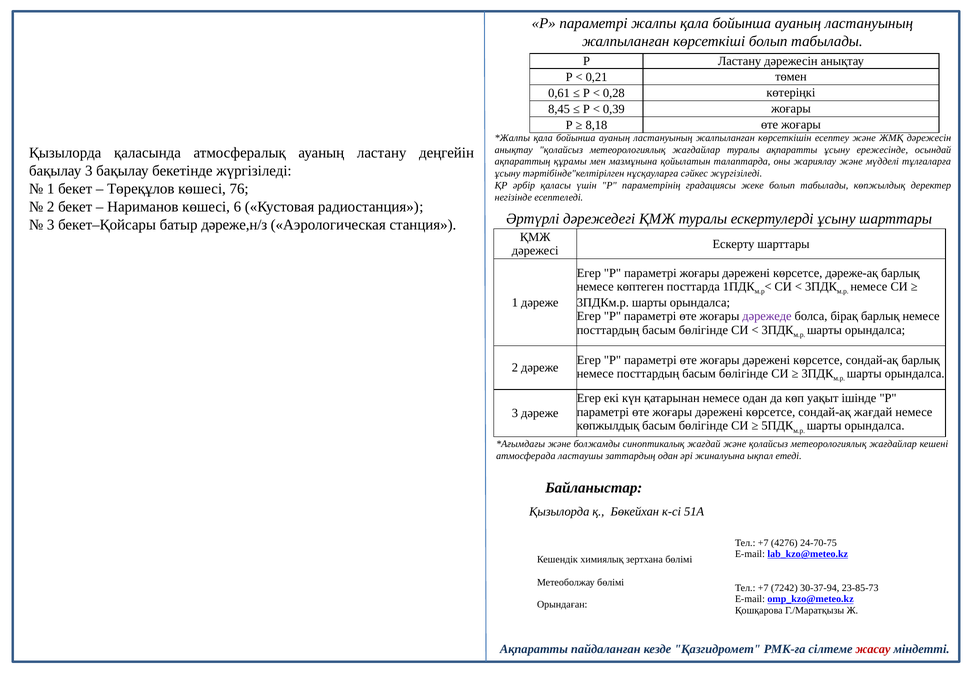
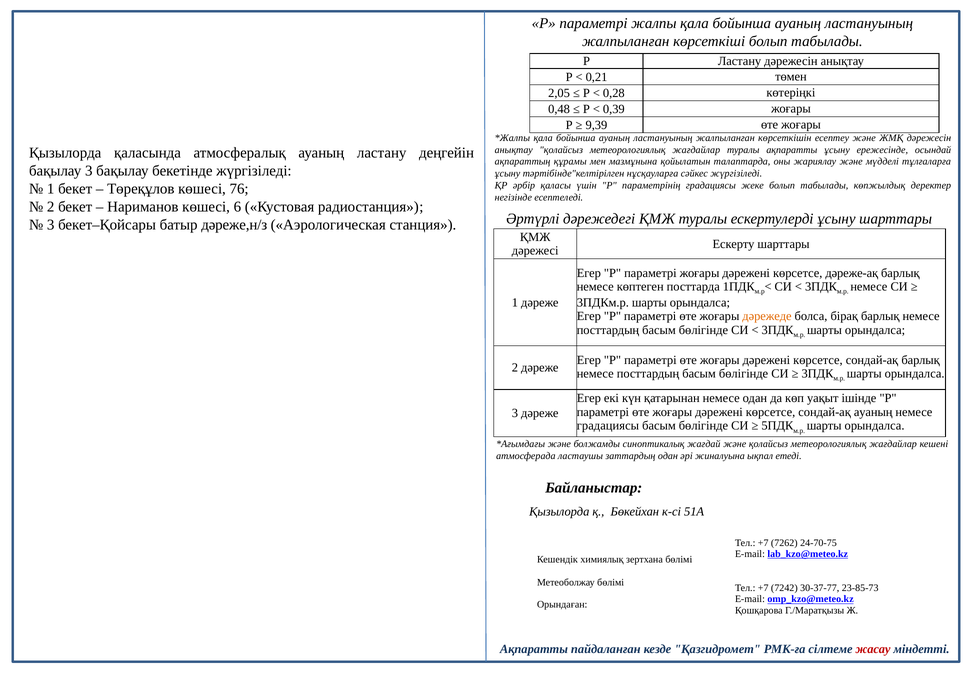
0,61: 0,61 -> 2,05
8,45: 8,45 -> 0,48
8,18: 8,18 -> 9,39
дәрежеде colour: purple -> orange
сондай-ақ жағдай: жағдай -> ауаның
көпжылдық at (608, 426): көпжылдық -> градациясы
4276: 4276 -> 7262
30-37-94: 30-37-94 -> 30-37-77
